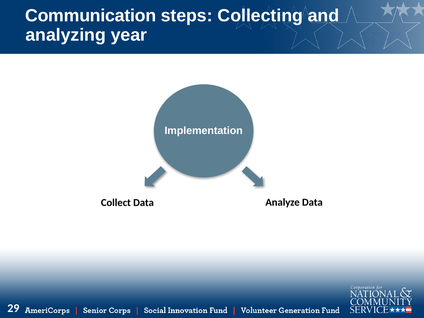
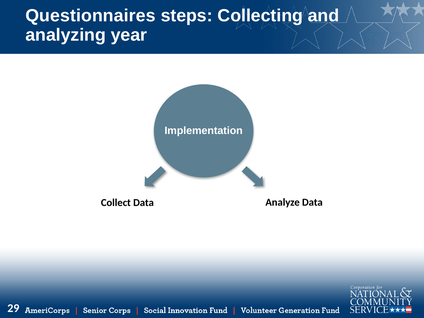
Communication: Communication -> Questionnaires
